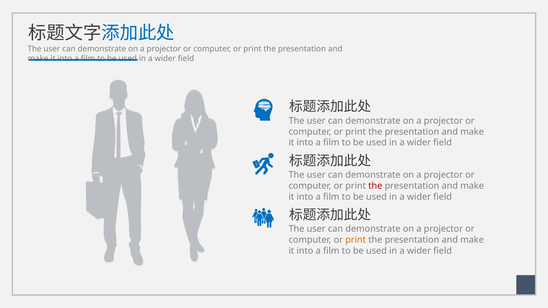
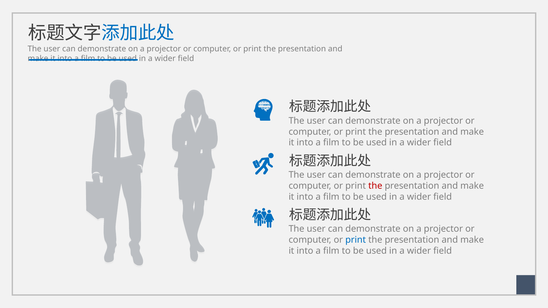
print at (356, 240) colour: orange -> blue
